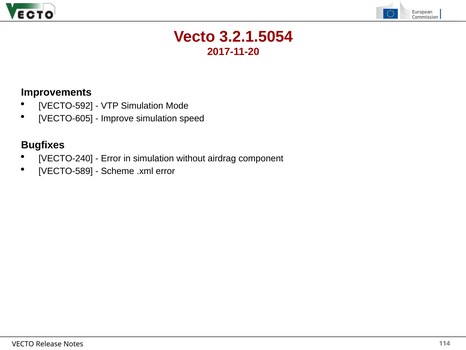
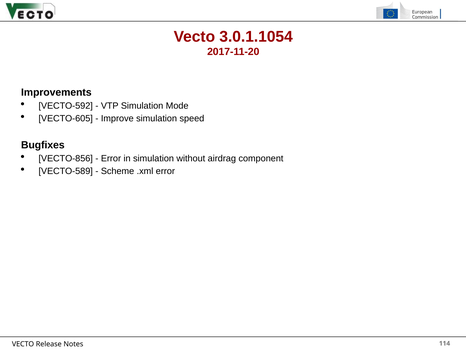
3.2.1.5054: 3.2.1.5054 -> 3.0.1.1054
VECTO-240: VECTO-240 -> VECTO-856
